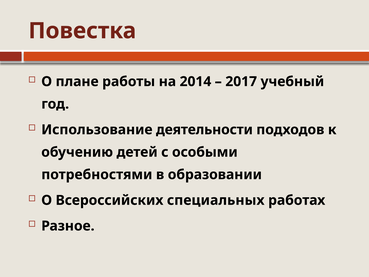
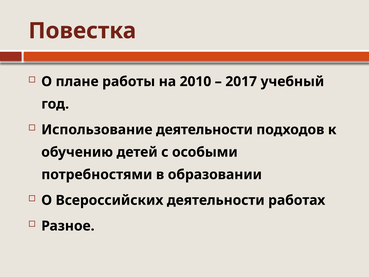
2014: 2014 -> 2010
Всероссийских специальных: специальных -> деятельности
